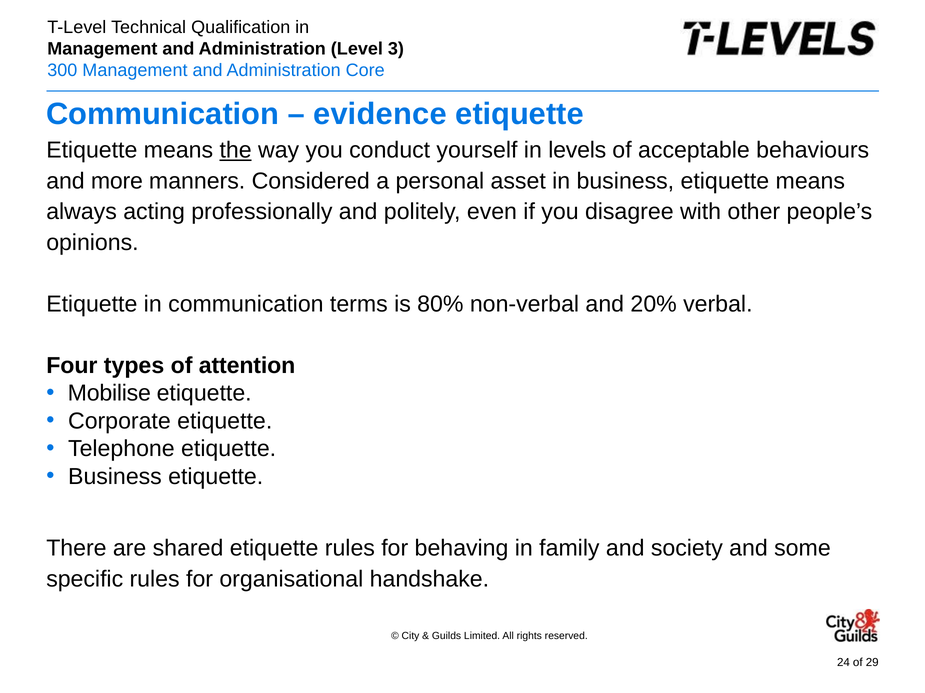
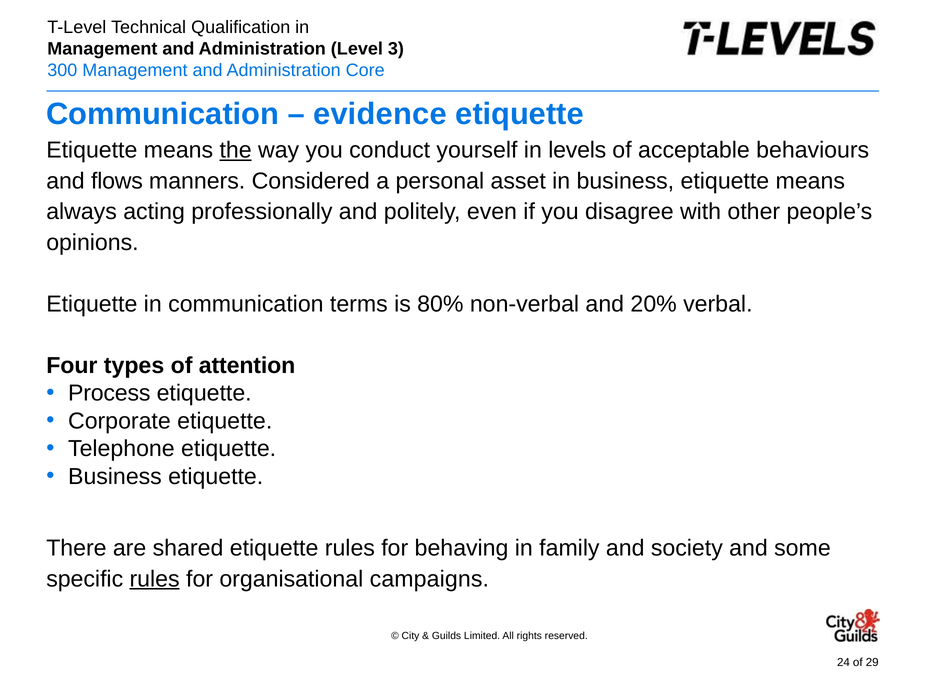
more: more -> flows
Mobilise: Mobilise -> Process
rules at (155, 580) underline: none -> present
handshake: handshake -> campaigns
